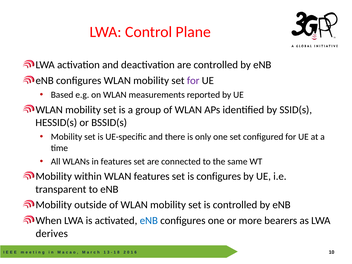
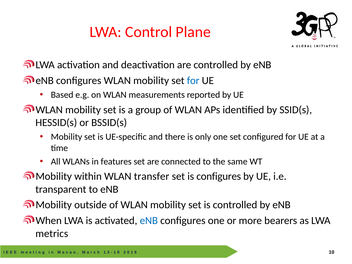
for at (193, 81) colour: purple -> blue
WLAN features: features -> transfer
derives: derives -> metrics
